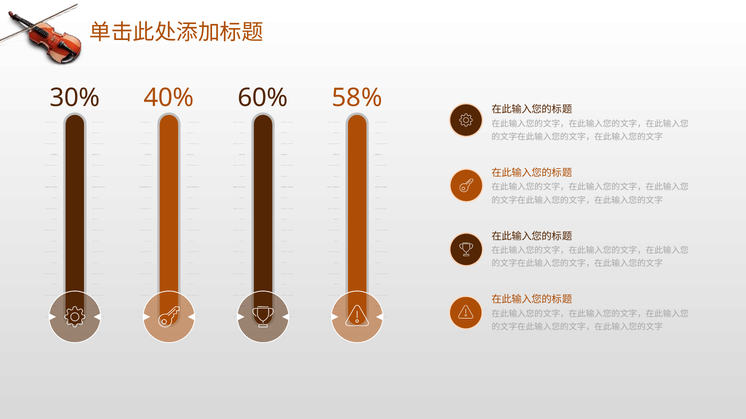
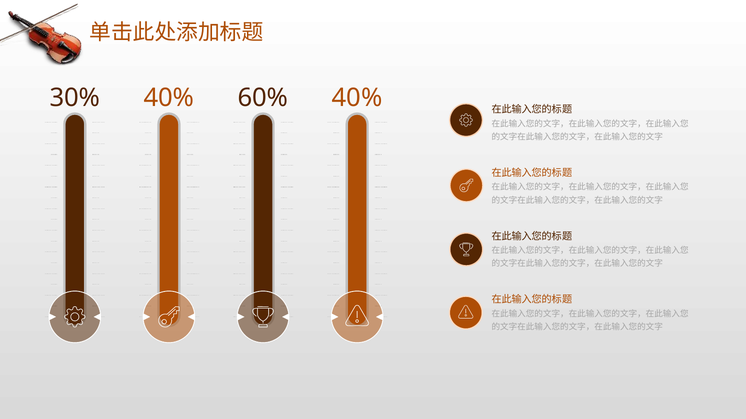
58% at (357, 98): 58% -> 40%
